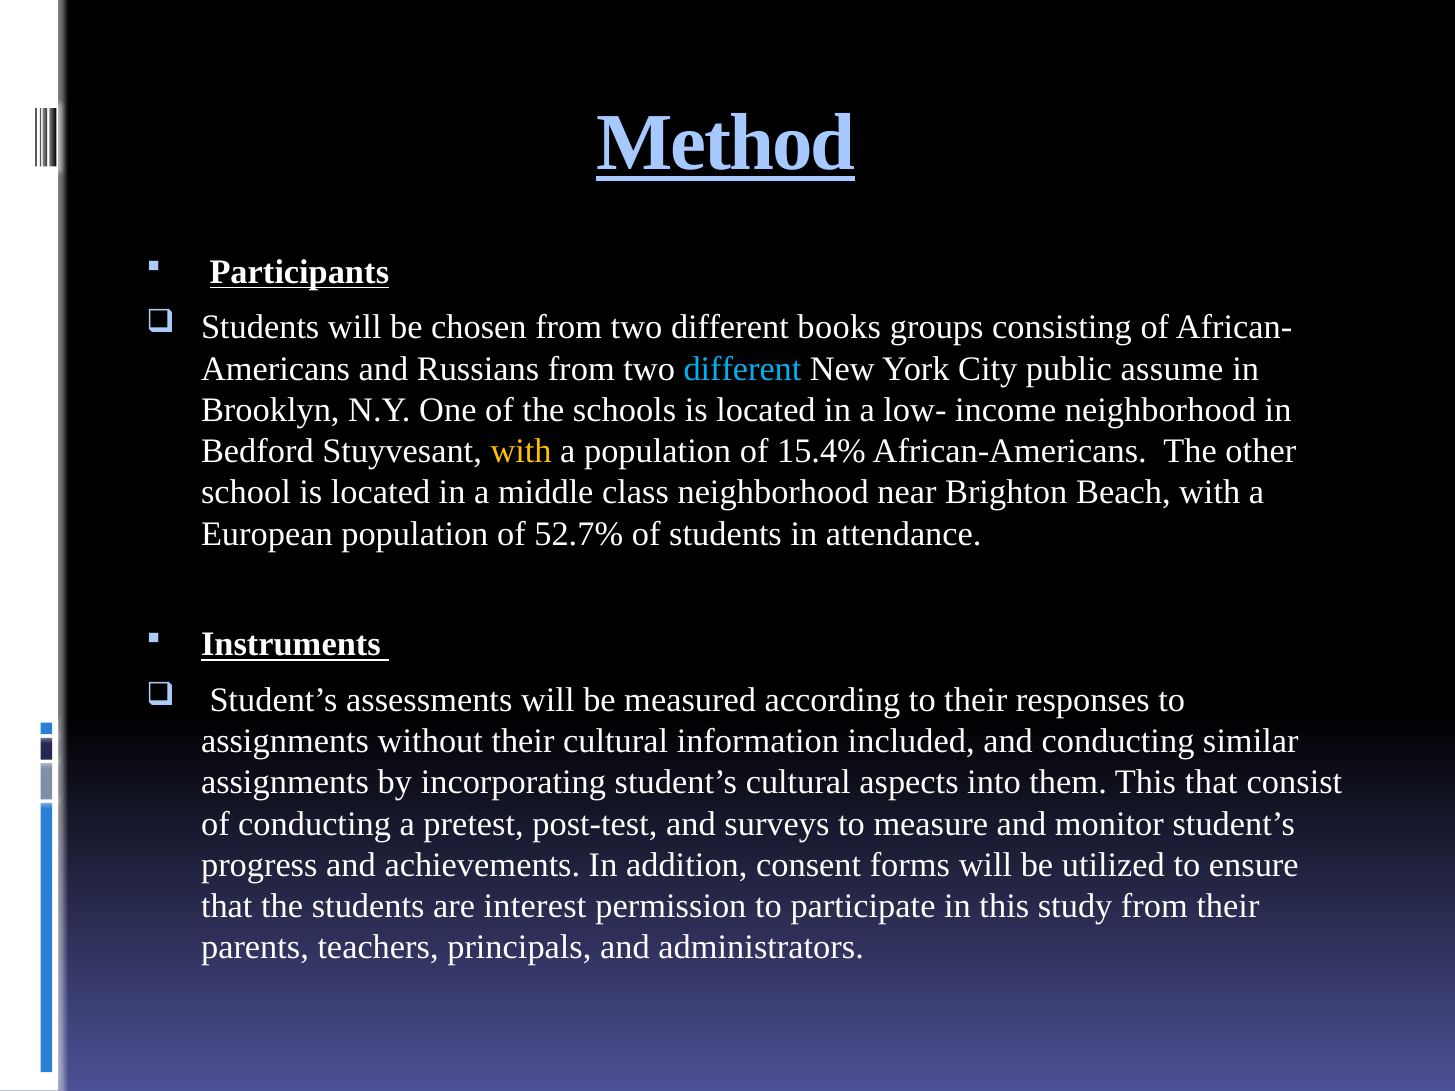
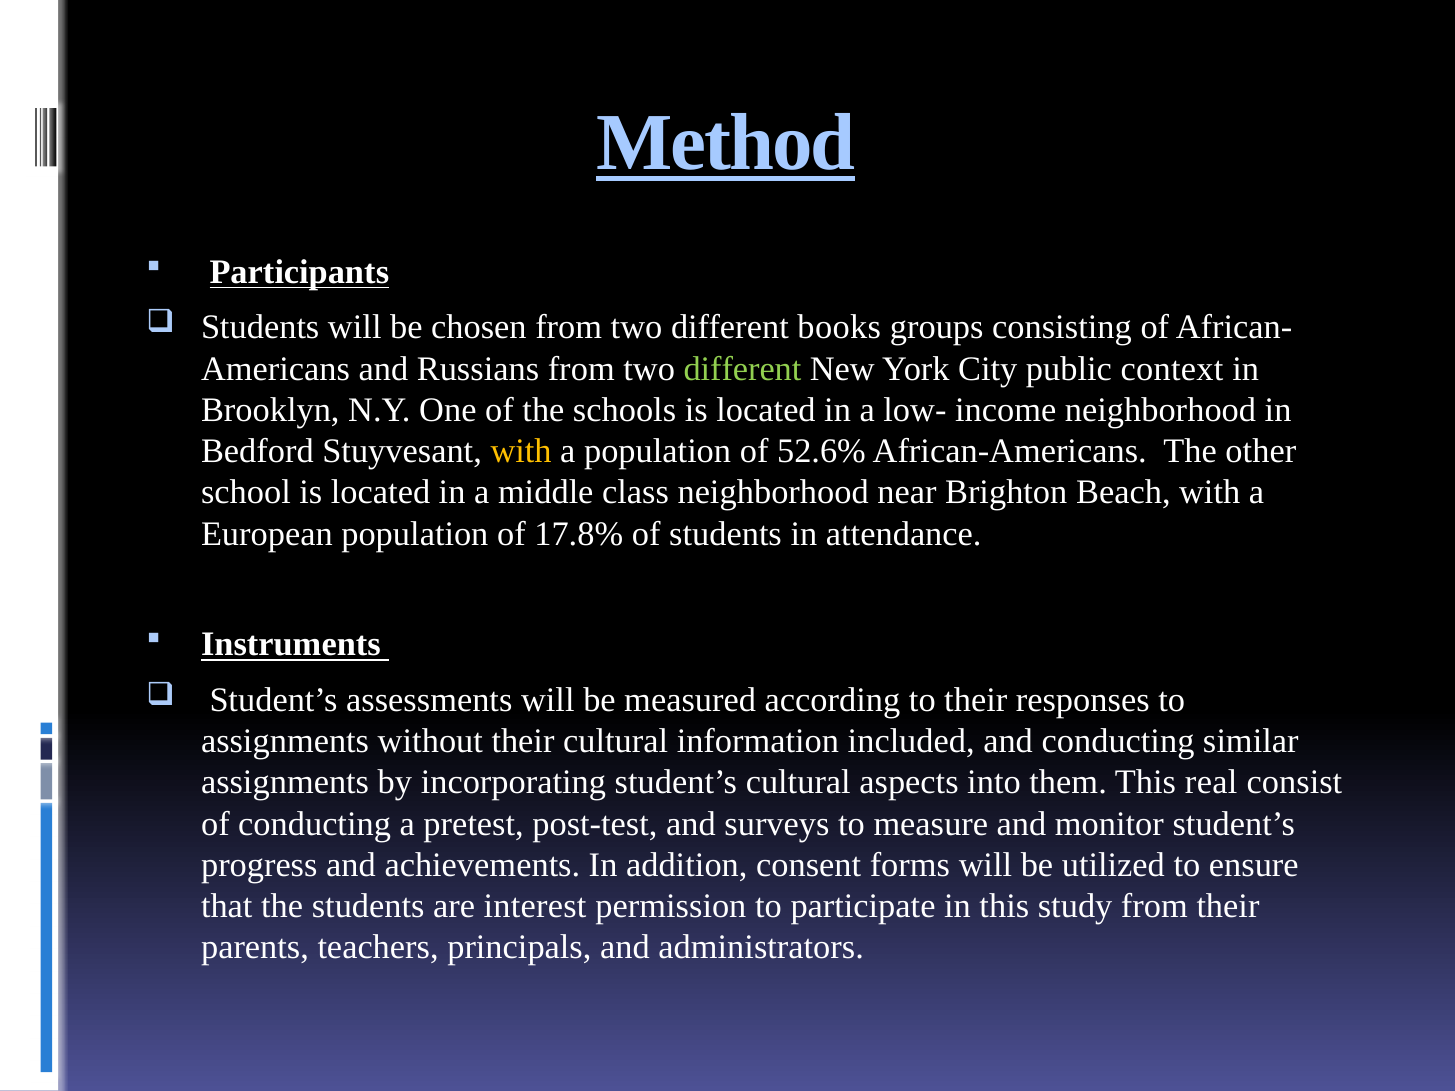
different at (742, 369) colour: light blue -> light green
assume: assume -> context
15.4%: 15.4% -> 52.6%
52.7%: 52.7% -> 17.8%
This that: that -> real
